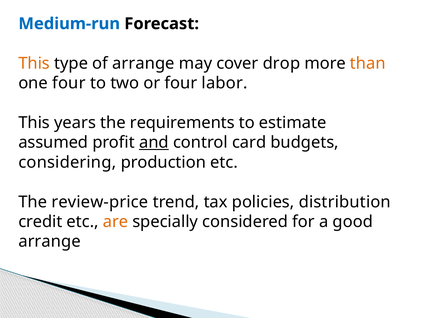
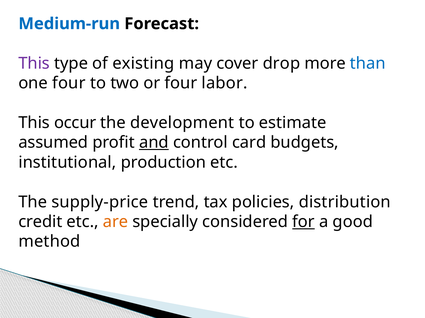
This at (34, 63) colour: orange -> purple
of arrange: arrange -> existing
than colour: orange -> blue
years: years -> occur
requirements: requirements -> development
considering: considering -> institutional
review-price: review-price -> supply-price
for underline: none -> present
arrange at (50, 242): arrange -> method
